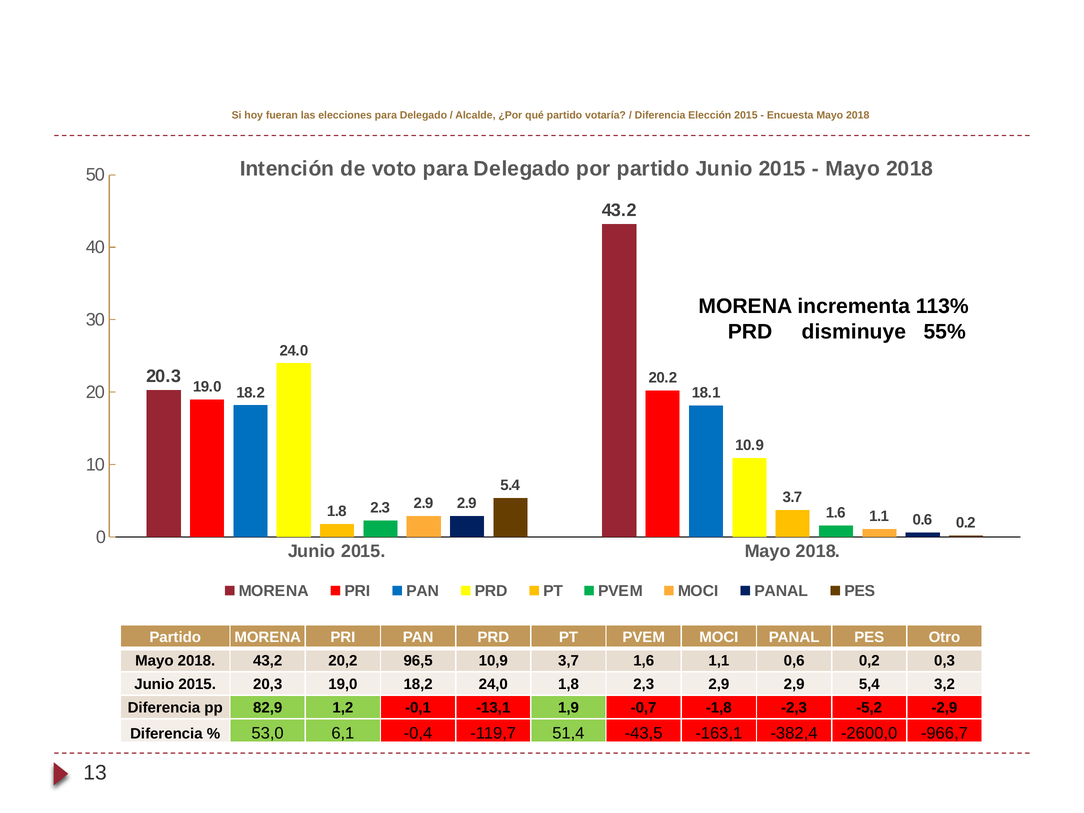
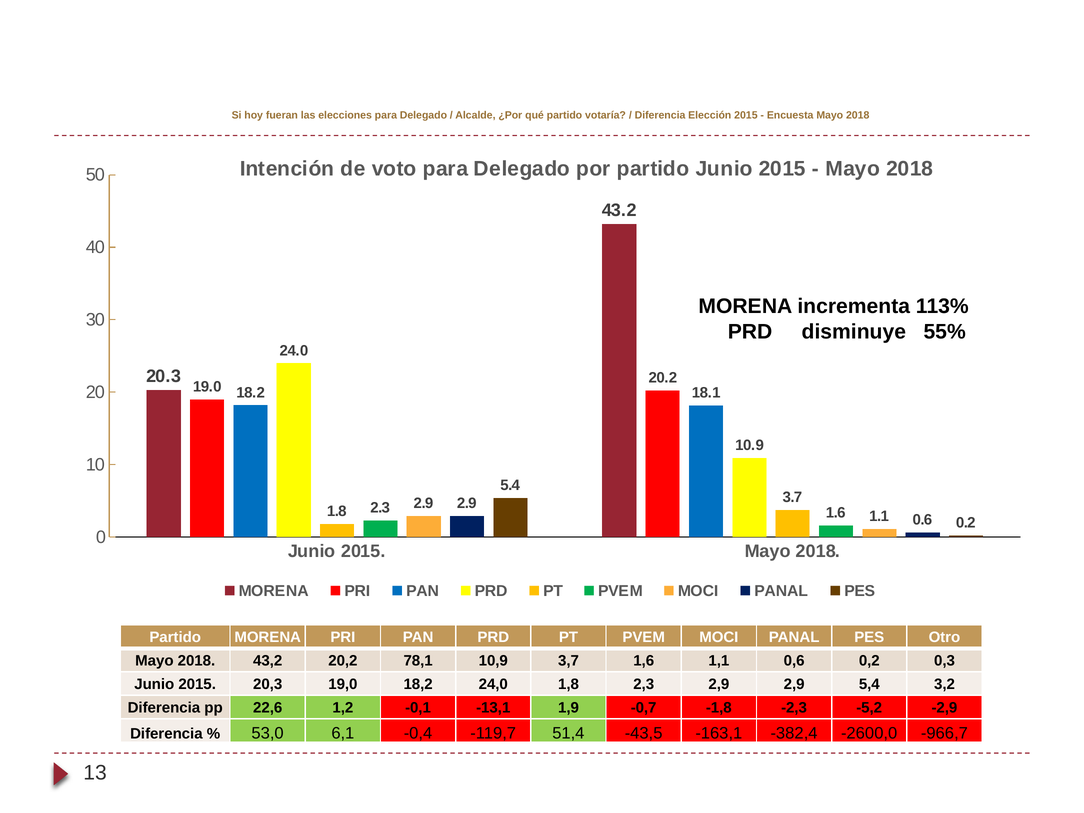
96,5: 96,5 -> 78,1
82,9: 82,9 -> 22,6
